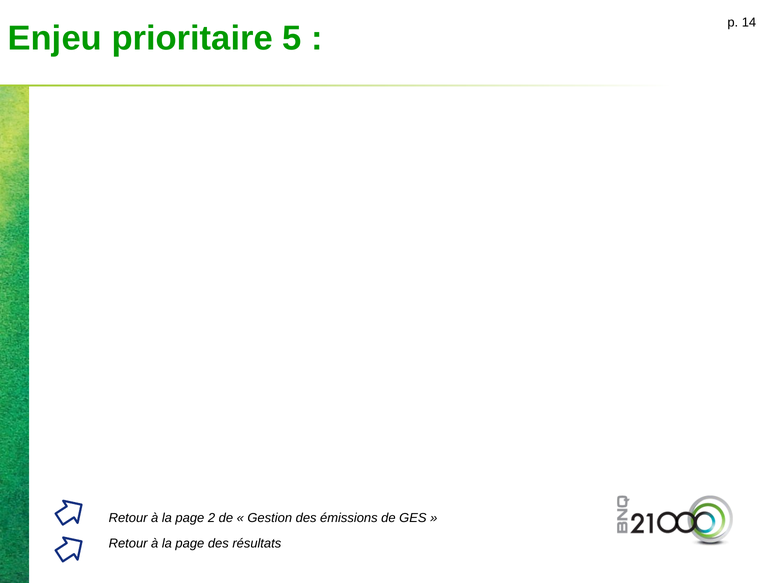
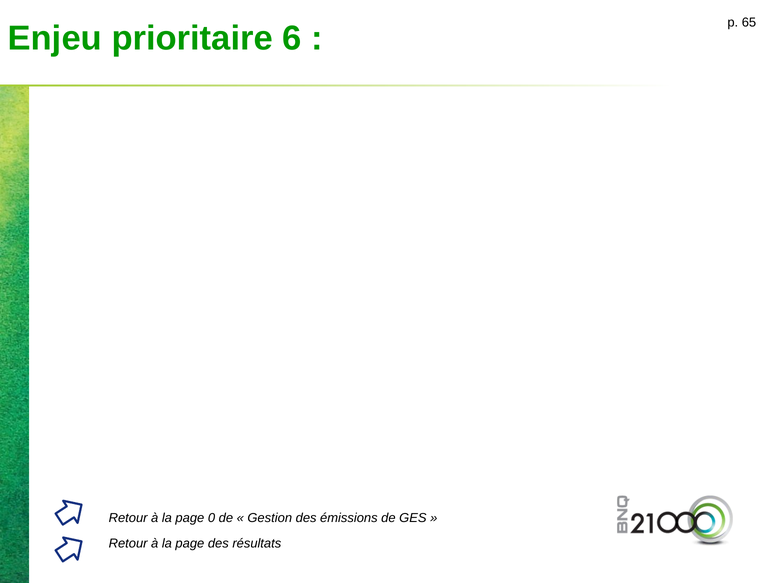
5: 5 -> 6
14: 14 -> 65
2: 2 -> 0
